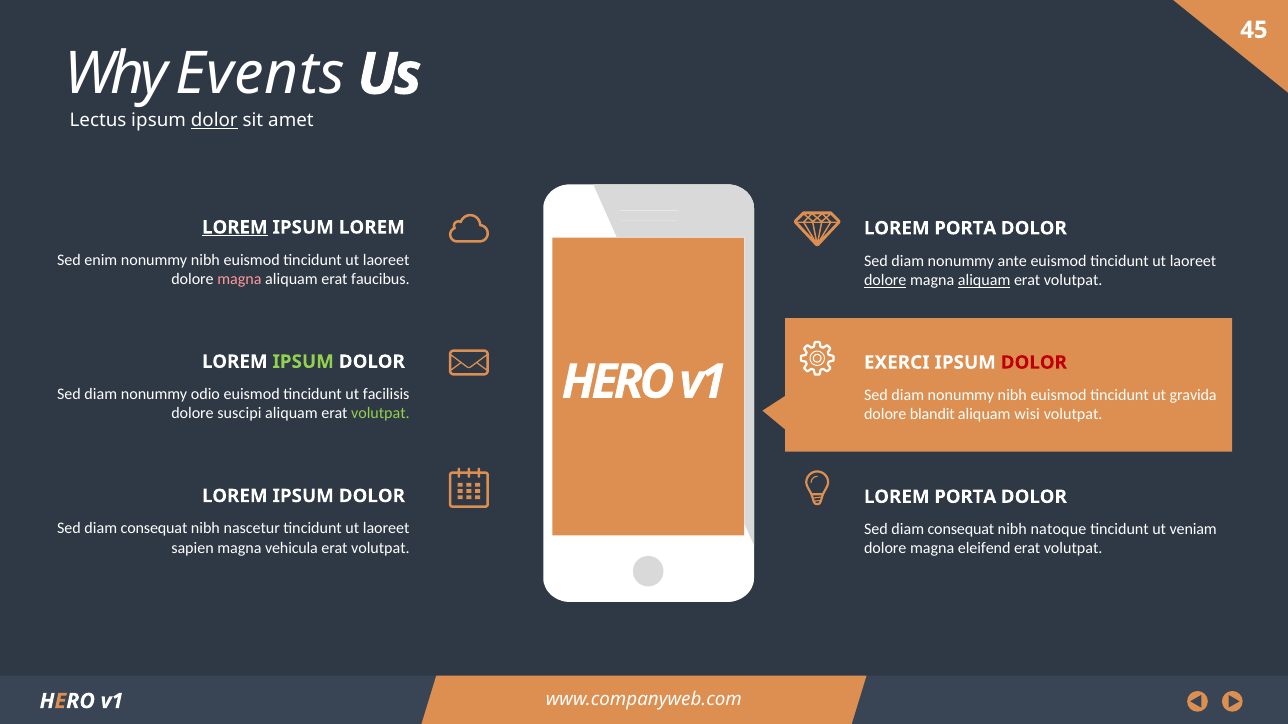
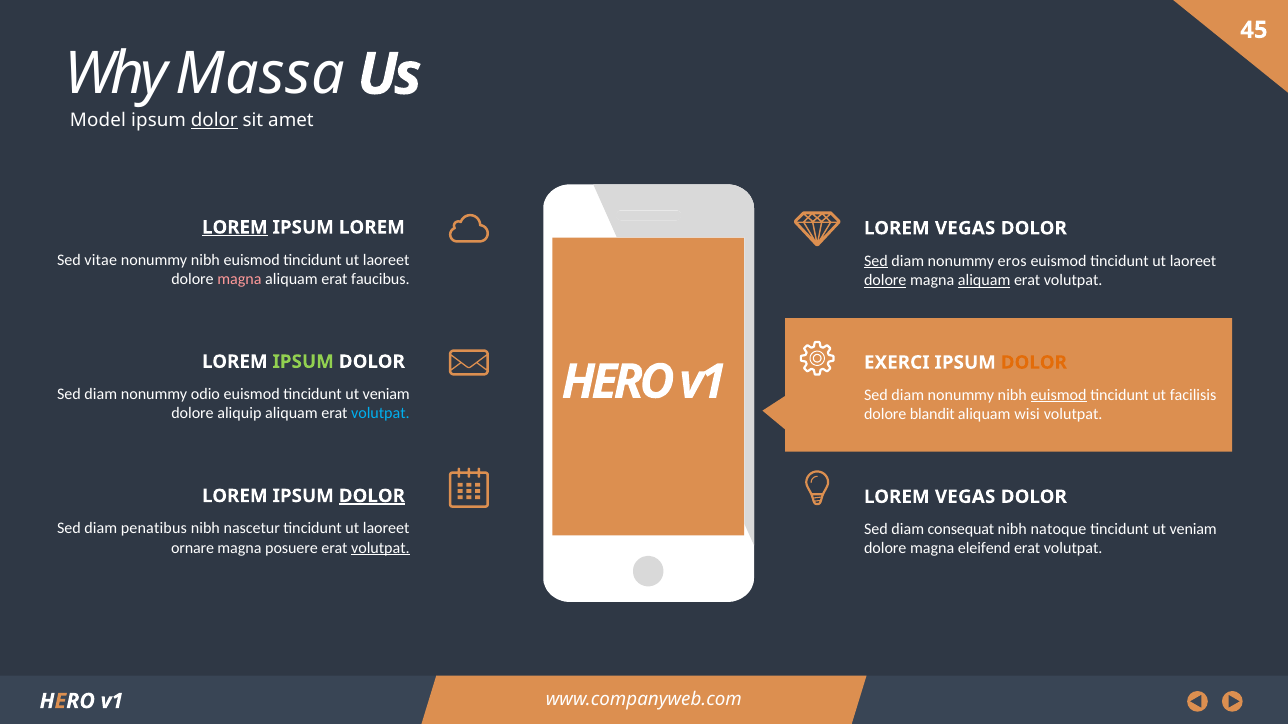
Events: Events -> Massa
Lectus: Lectus -> Model
PORTA at (965, 228): PORTA -> VEGAS
enim: enim -> vitae
Sed at (876, 261) underline: none -> present
ante: ante -> eros
DOLOR at (1034, 363) colour: red -> orange
euismod tincidunt ut facilisis: facilisis -> veniam
euismod at (1059, 395) underline: none -> present
gravida: gravida -> facilisis
suscipi: suscipi -> aliquip
volutpat at (380, 414) colour: light green -> light blue
DOLOR at (372, 496) underline: none -> present
PORTA at (965, 497): PORTA -> VEGAS
consequat at (154, 529): consequat -> penatibus
sapien: sapien -> ornare
vehicula: vehicula -> posuere
volutpat at (380, 548) underline: none -> present
